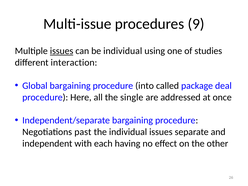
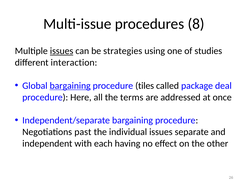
9: 9 -> 8
be individual: individual -> strategies
bargaining at (70, 86) underline: none -> present
into: into -> tiles
single: single -> terms
